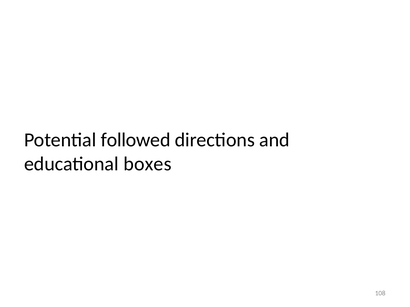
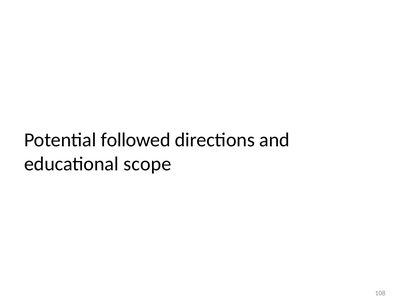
boxes: boxes -> scope
